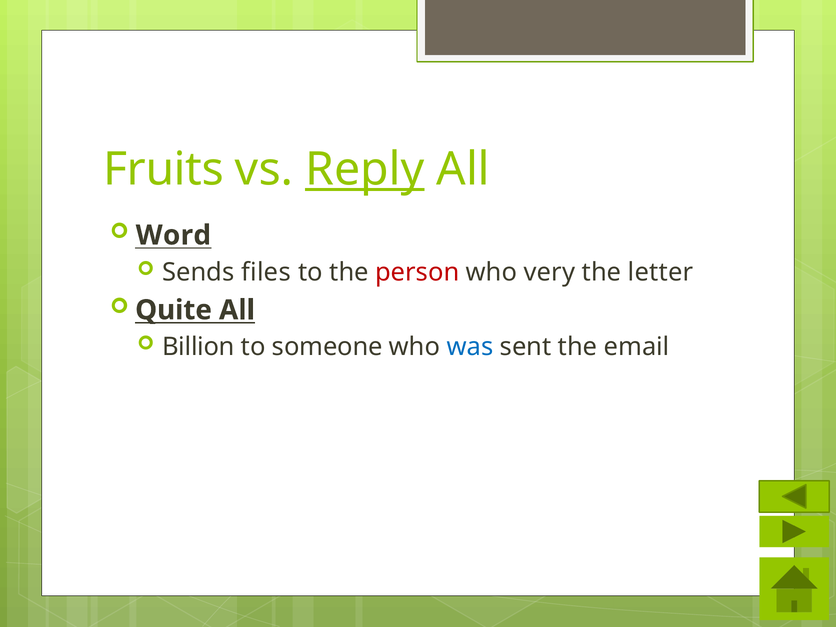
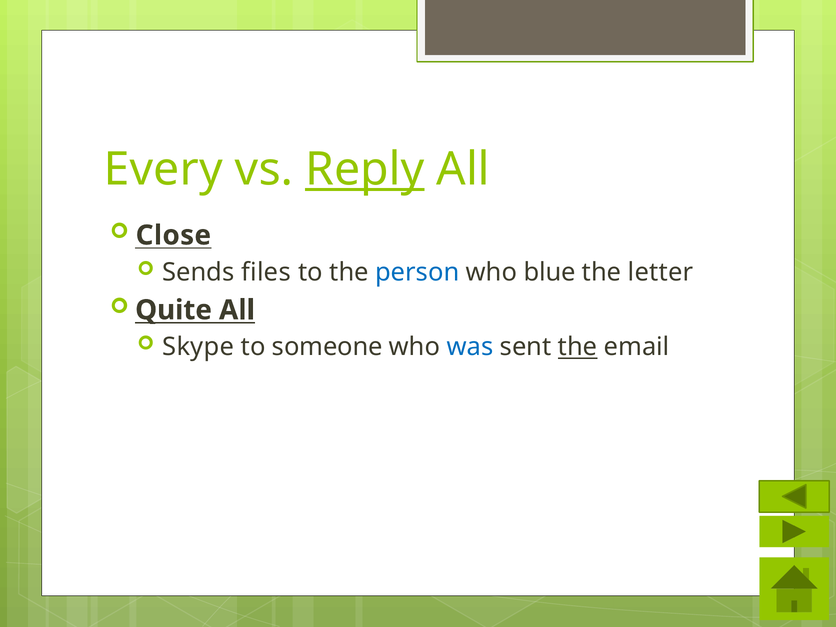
Fruits: Fruits -> Every
Word: Word -> Close
person colour: red -> blue
very: very -> blue
Billion: Billion -> Skype
the at (578, 347) underline: none -> present
